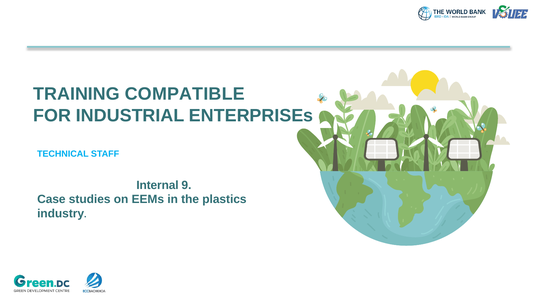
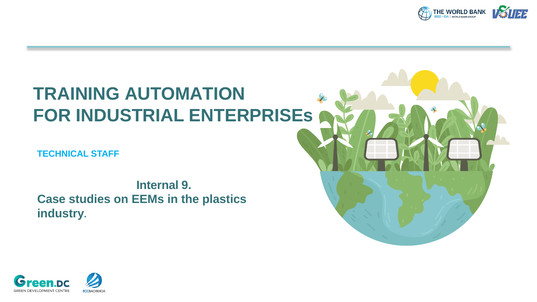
COMPATIBLE: COMPATIBLE -> AUTOMATION
